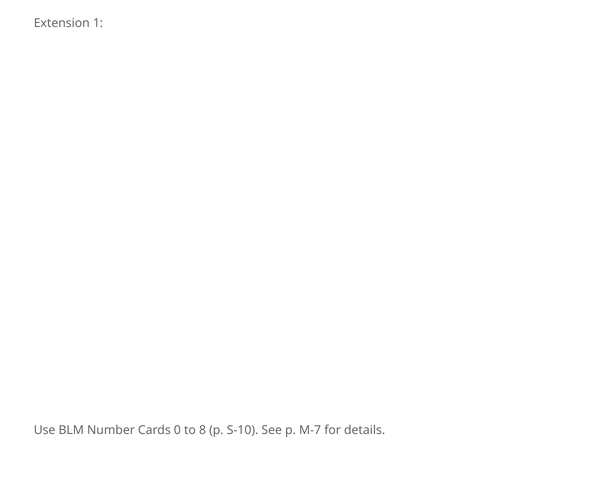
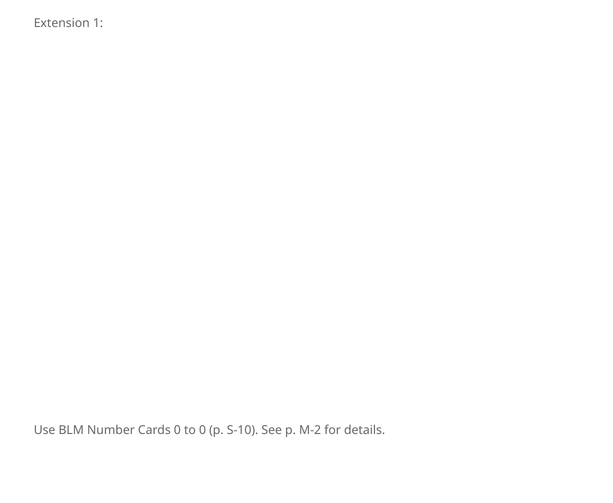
to 8: 8 -> 0
M-7: M-7 -> M-2
